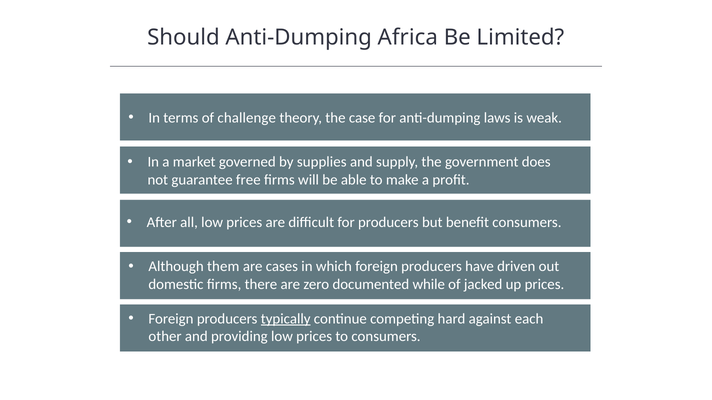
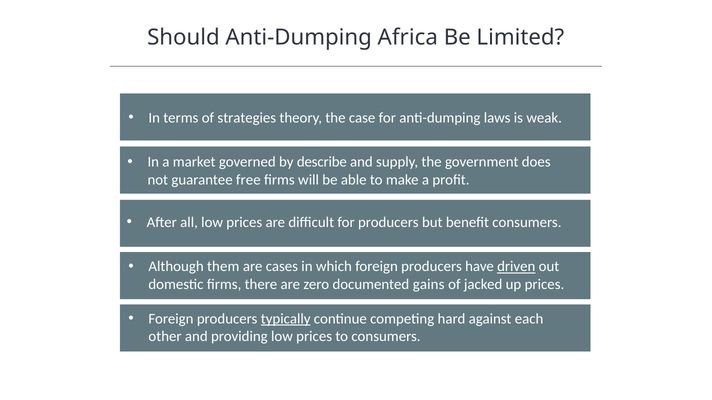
challenge: challenge -> strategies
supplies: supplies -> describe
driven underline: none -> present
while: while -> gains
